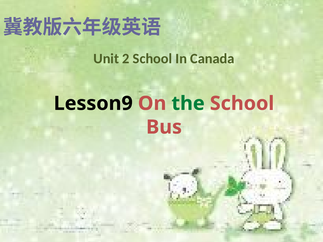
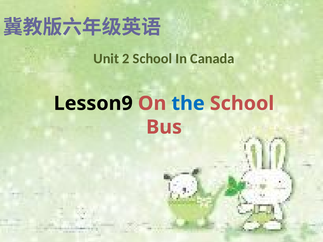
the colour: green -> blue
